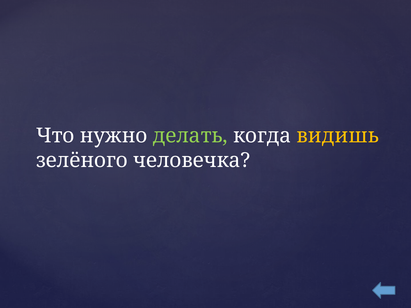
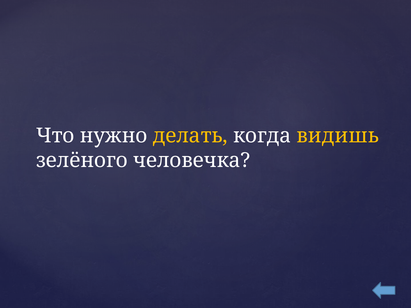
делать colour: light green -> yellow
